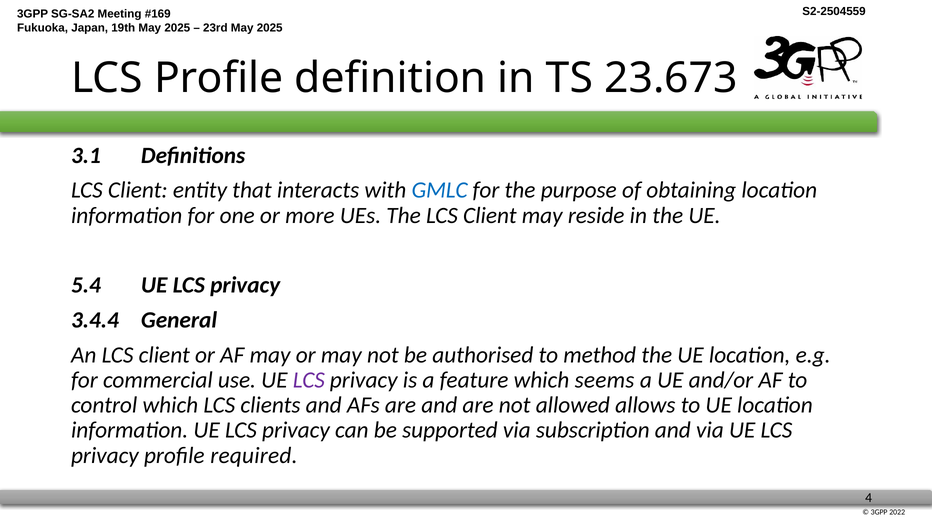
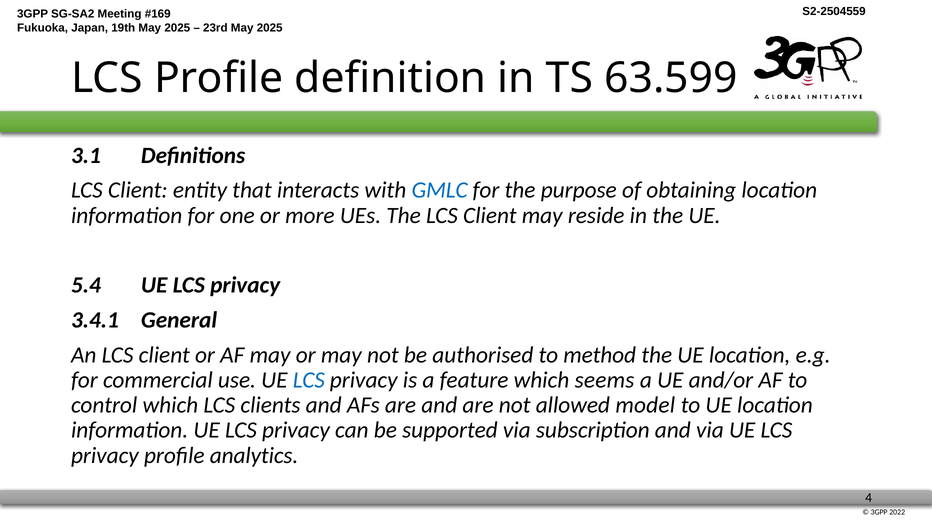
23.673: 23.673 -> 63.599
3.4.4: 3.4.4 -> 3.4.1
LCS at (309, 380) colour: purple -> blue
allows: allows -> model
required: required -> analytics
